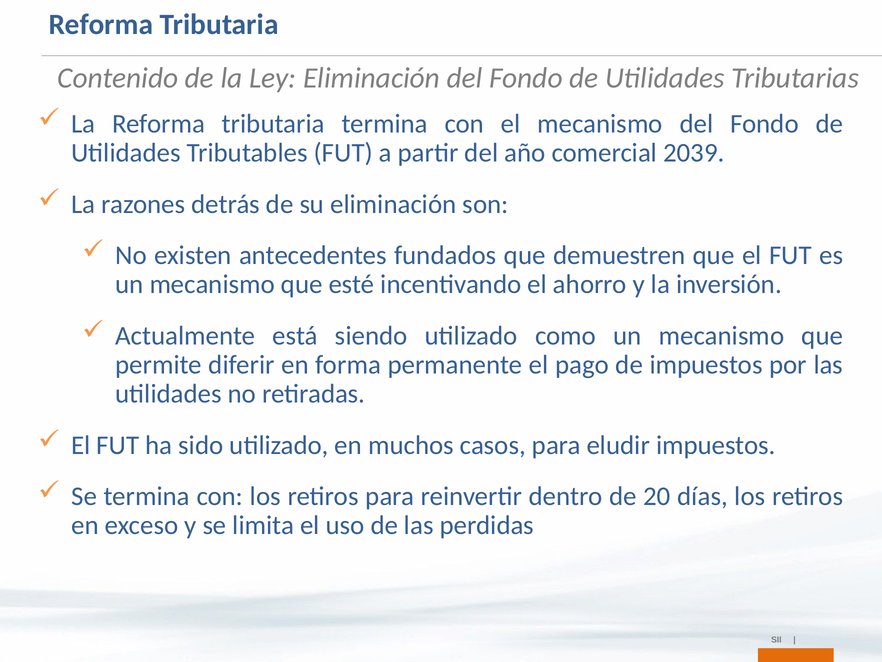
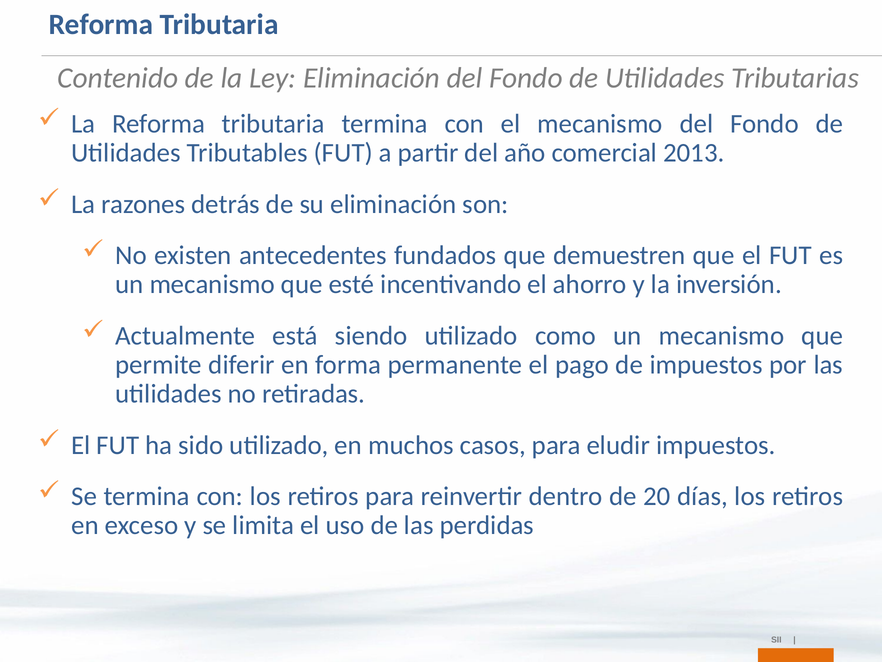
2039: 2039 -> 2013
